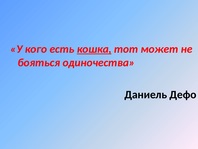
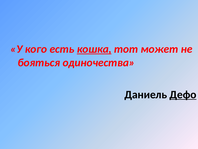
Дефо underline: none -> present
